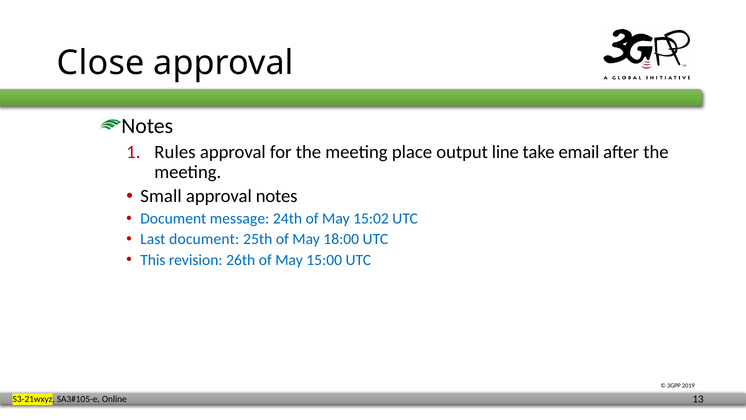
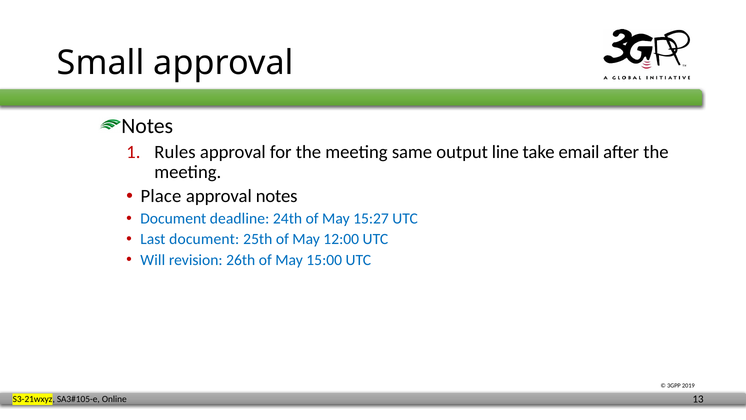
Close: Close -> Small
place: place -> same
Small: Small -> Place
message: message -> deadline
15:02: 15:02 -> 15:27
18:00: 18:00 -> 12:00
This: This -> Will
